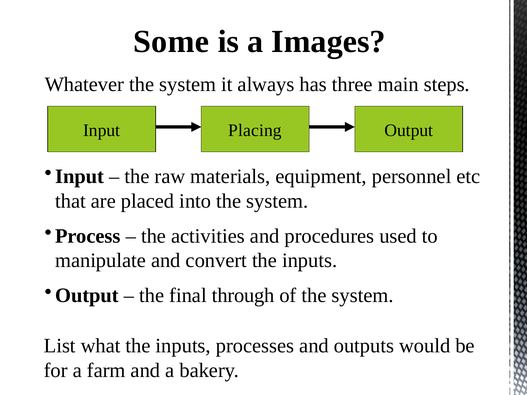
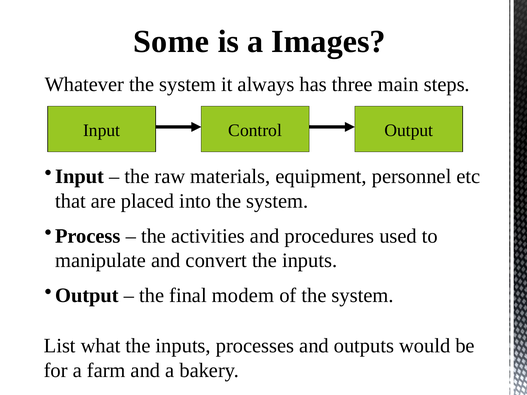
Placing: Placing -> Control
through: through -> modem
